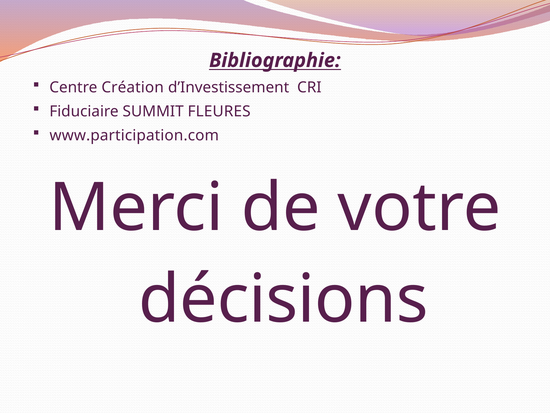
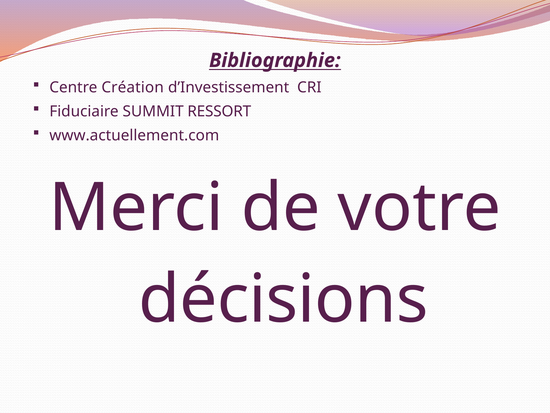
FLEURES: FLEURES -> RESSORT
www.participation.com: www.participation.com -> www.actuellement.com
